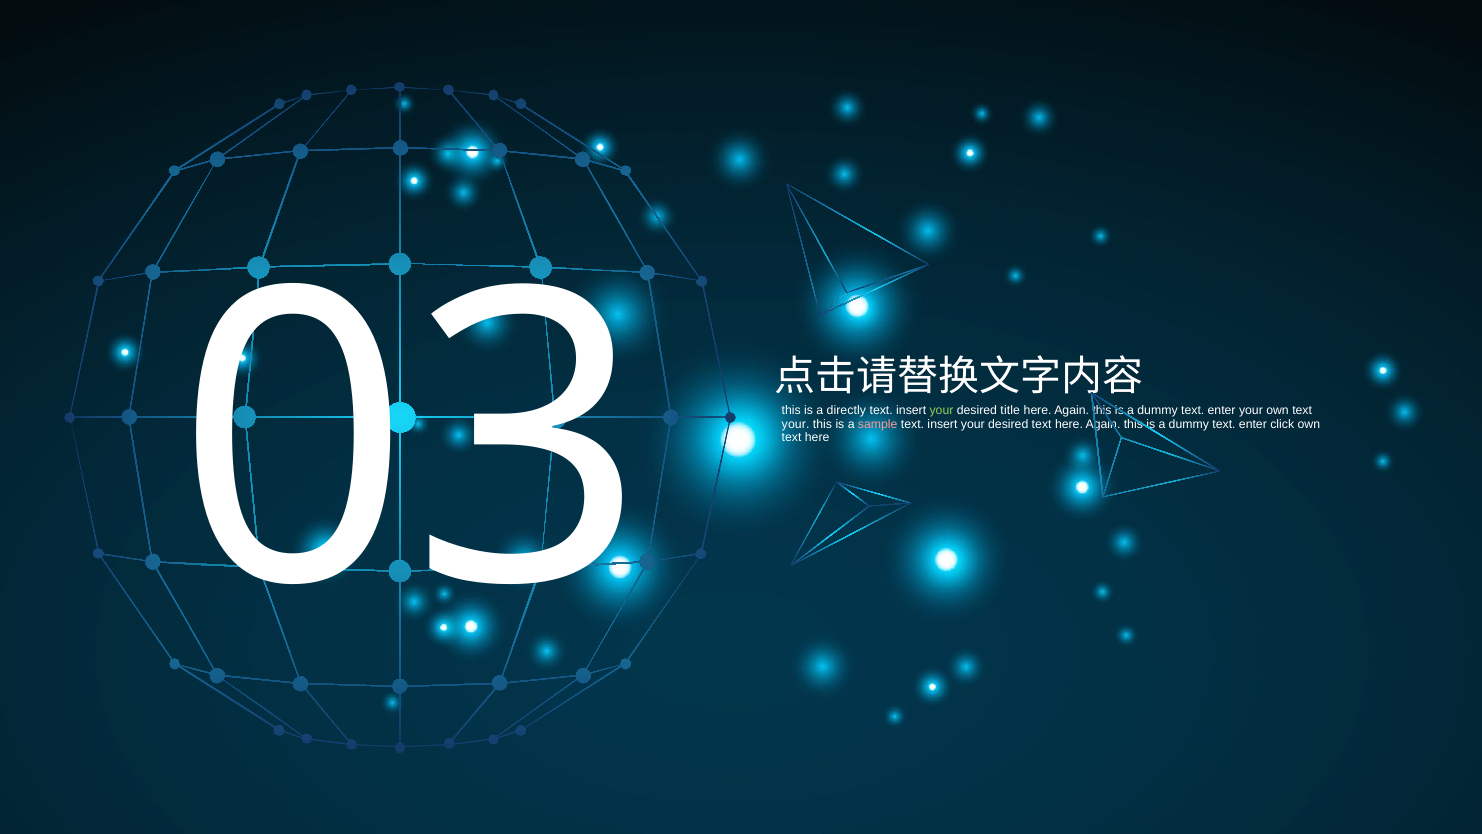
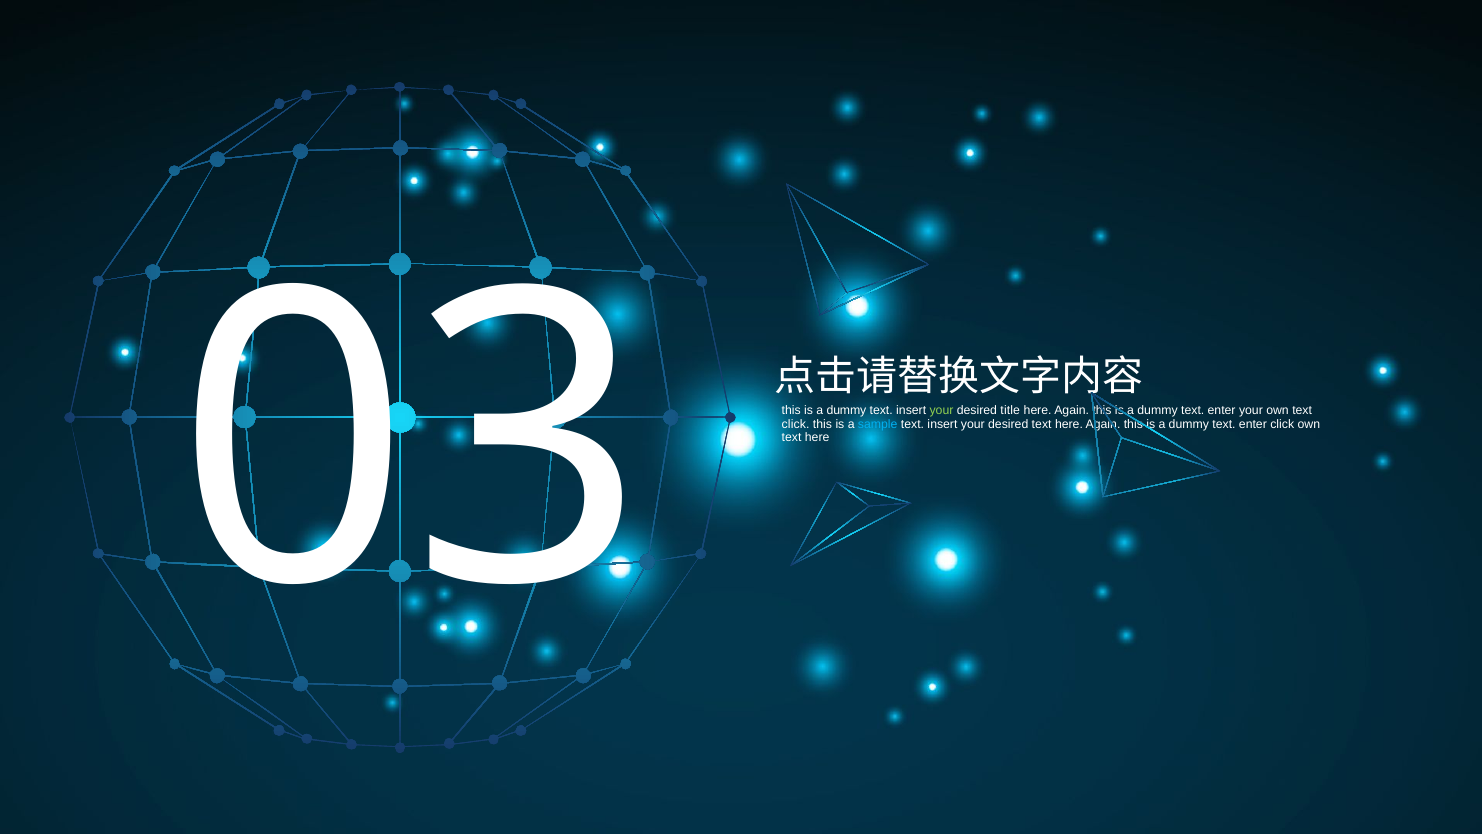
directly at (846, 411): directly -> dummy
your at (796, 424): your -> click
sample colour: pink -> light blue
